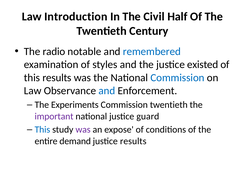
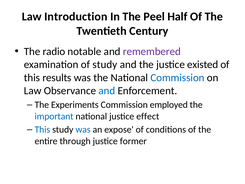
Civil: Civil -> Peel
remembered colour: blue -> purple
of styles: styles -> study
Commission twentieth: twentieth -> employed
important colour: purple -> blue
guard: guard -> effect
was at (83, 129) colour: purple -> blue
demand: demand -> through
justice results: results -> former
